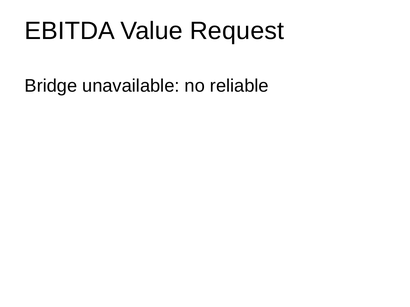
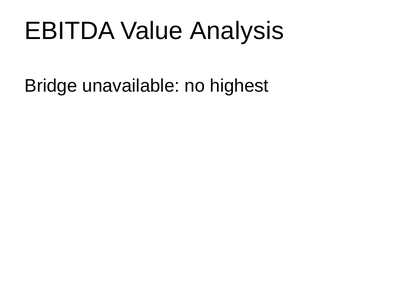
Request: Request -> Analysis
reliable: reliable -> highest
